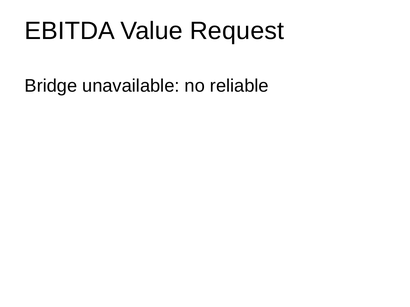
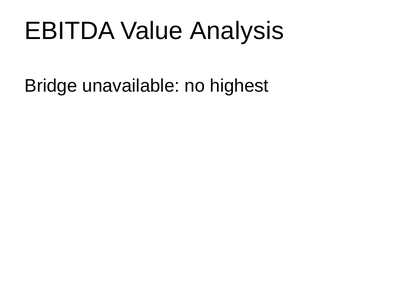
Request: Request -> Analysis
reliable: reliable -> highest
